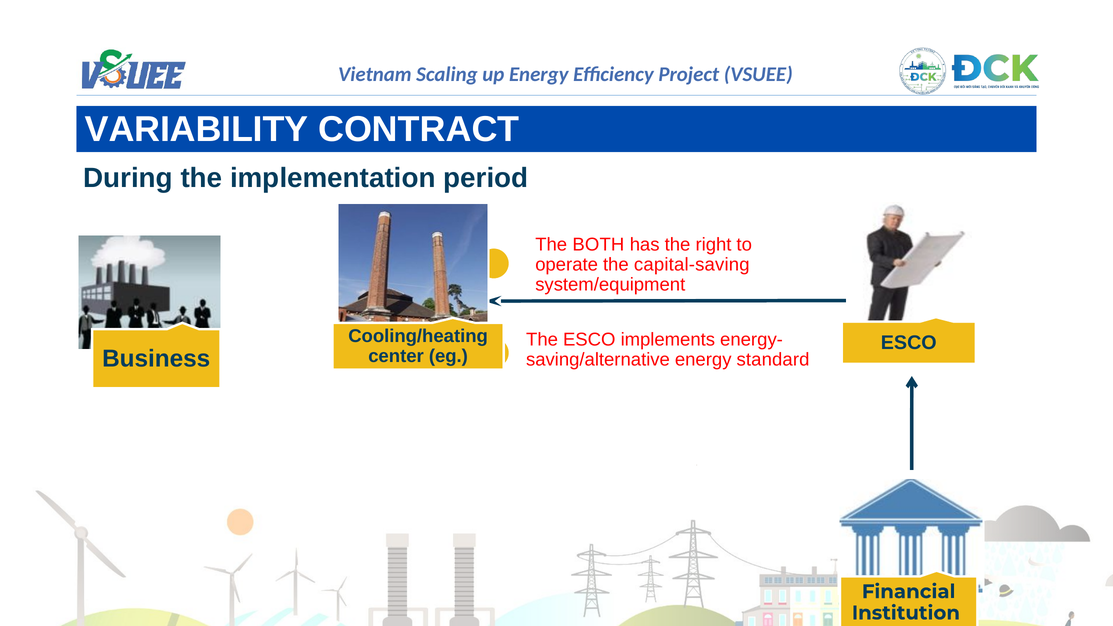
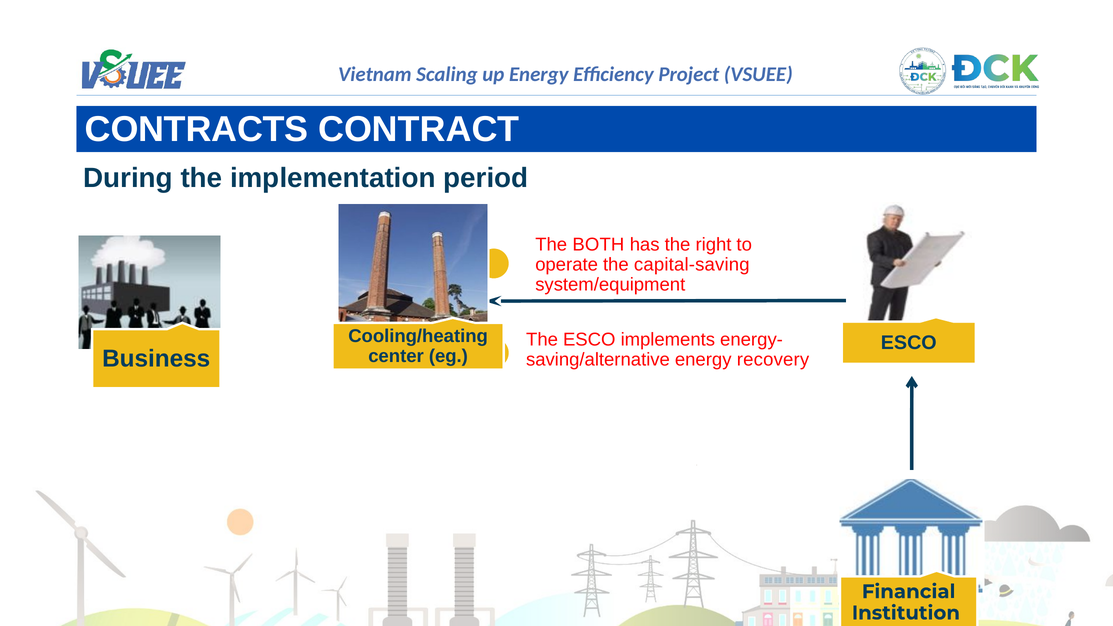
VARIABILITY: VARIABILITY -> CONTRACTS
standard: standard -> recovery
